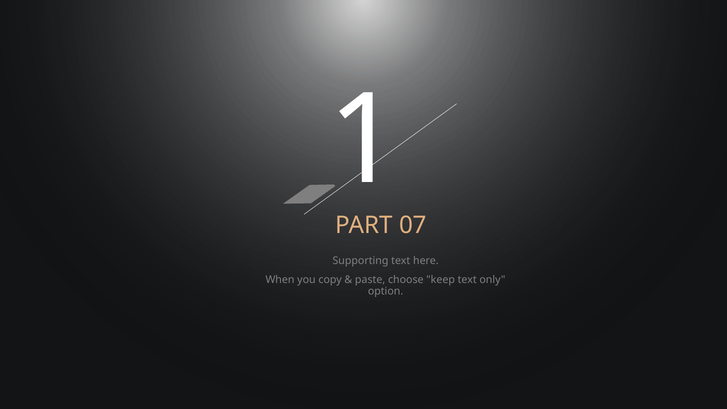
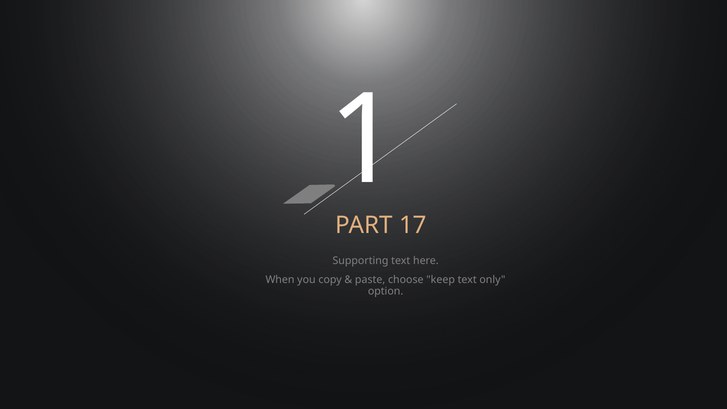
07: 07 -> 17
